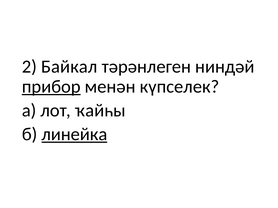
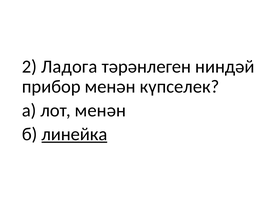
Байкал: Байкал -> Ладога
прибор underline: present -> none
лот ҡайһы: ҡайһы -> менән
